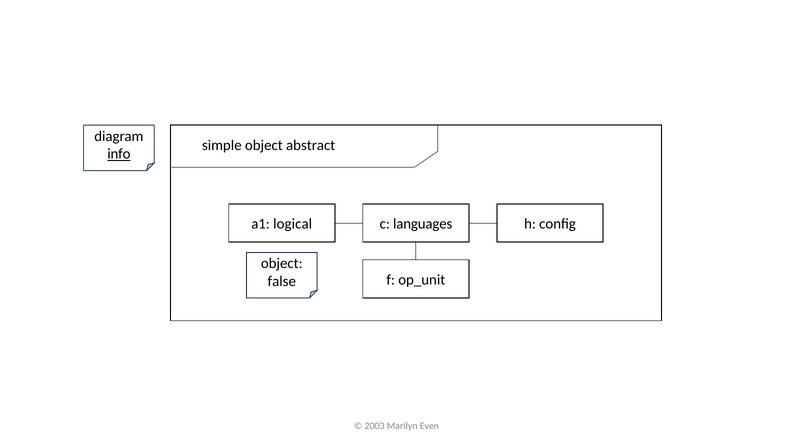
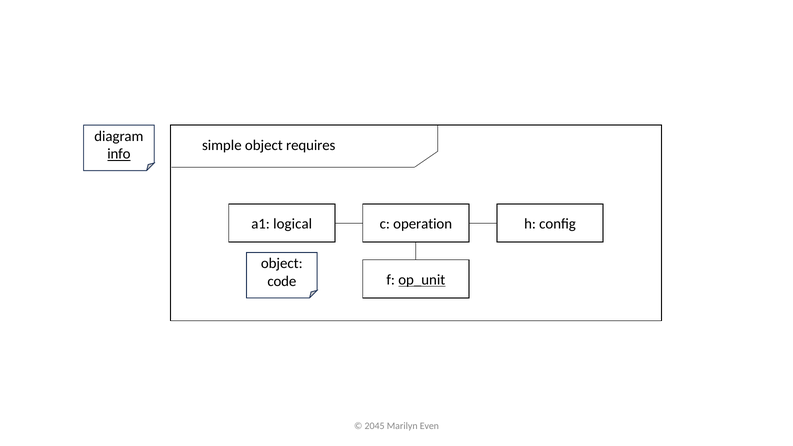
abstract: abstract -> requires
languages: languages -> operation
op_unit underline: none -> present
false: false -> code
2003: 2003 -> 2045
